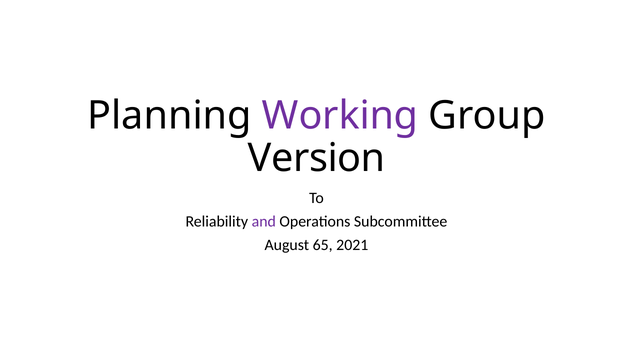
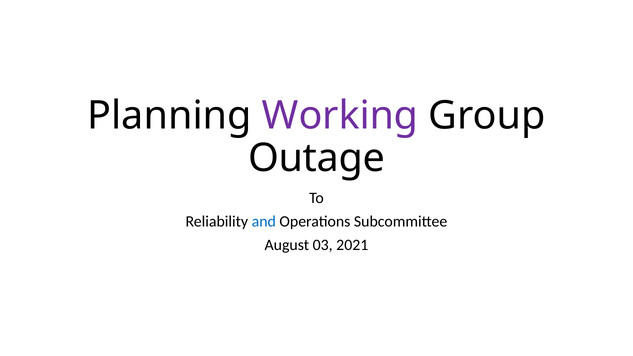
Version: Version -> Outage
and colour: purple -> blue
65: 65 -> 03
